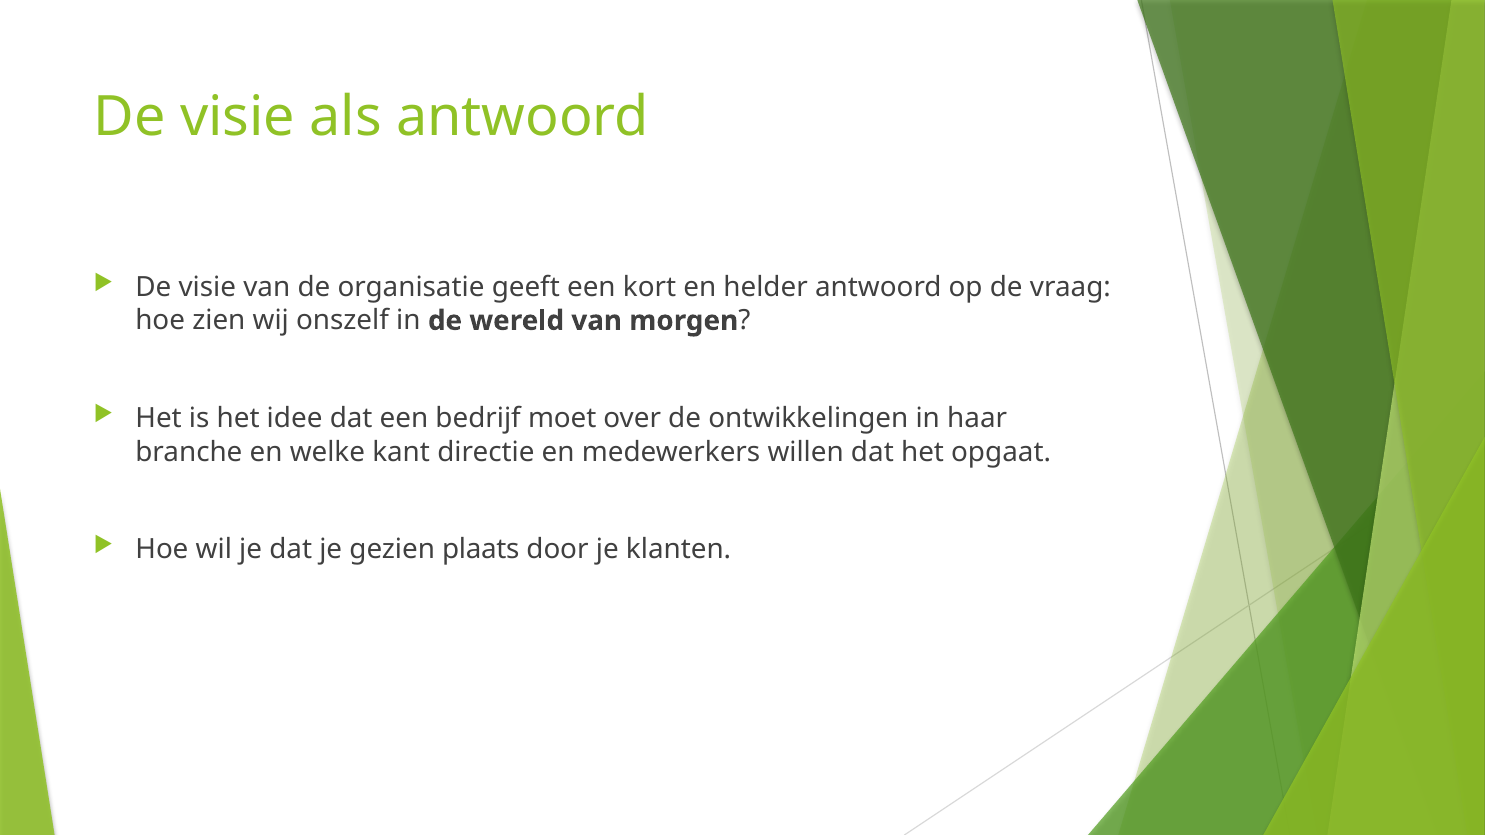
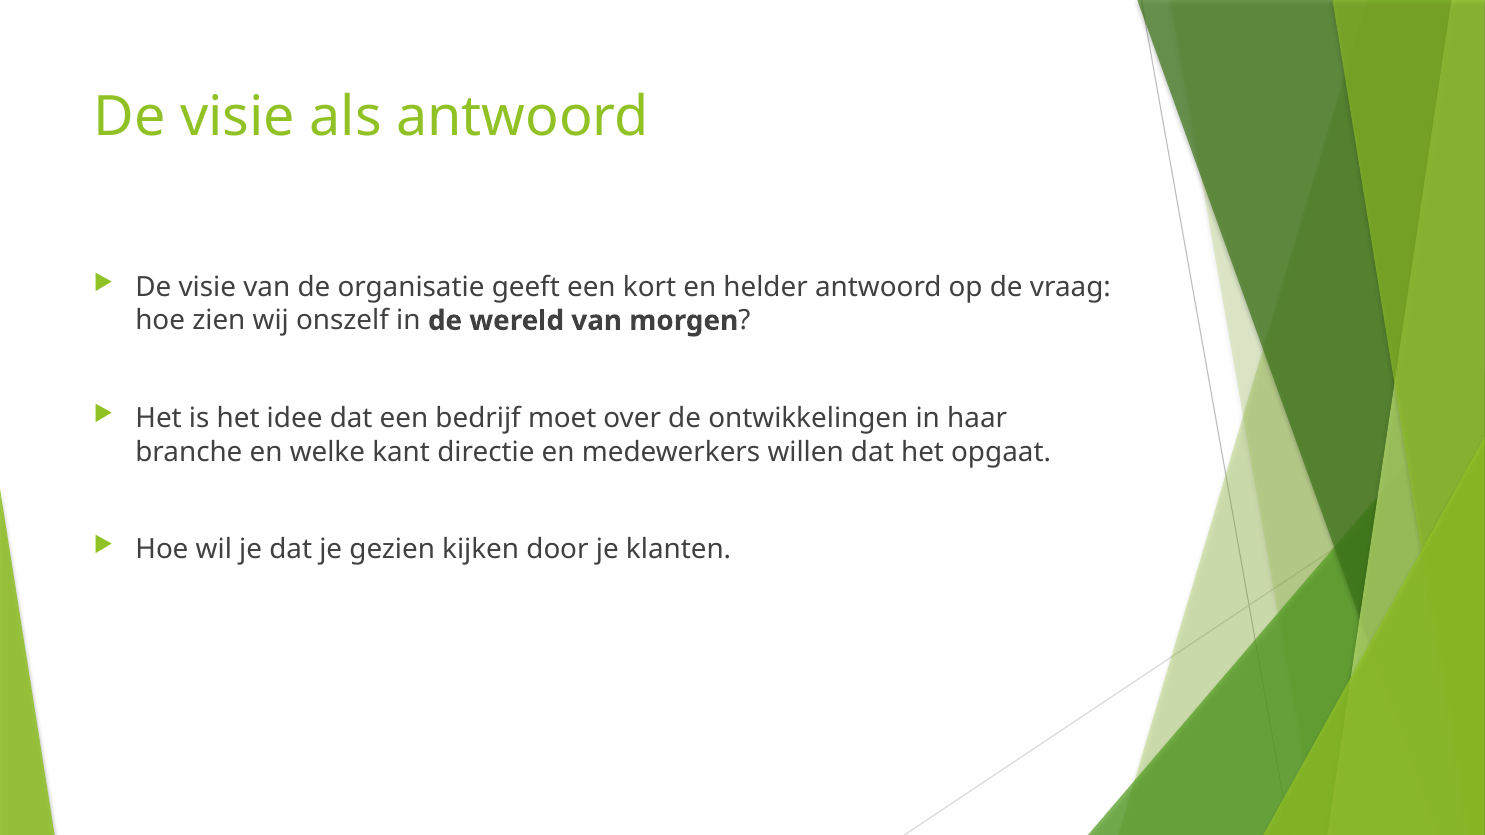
plaats: plaats -> kijken
